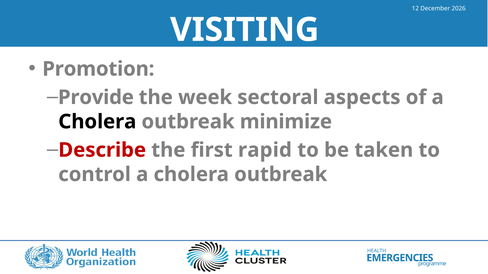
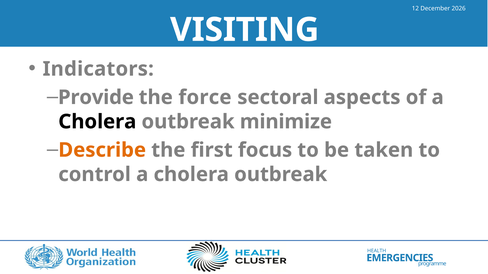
Promotion: Promotion -> Indicators
week: week -> force
Describe colour: red -> orange
rapid: rapid -> focus
